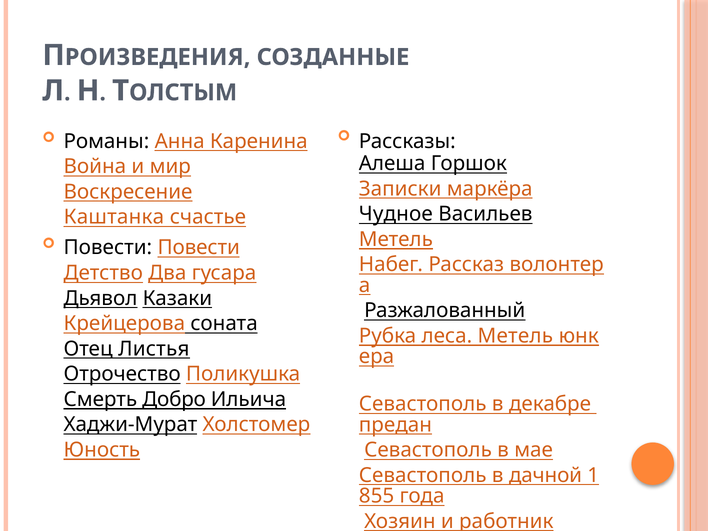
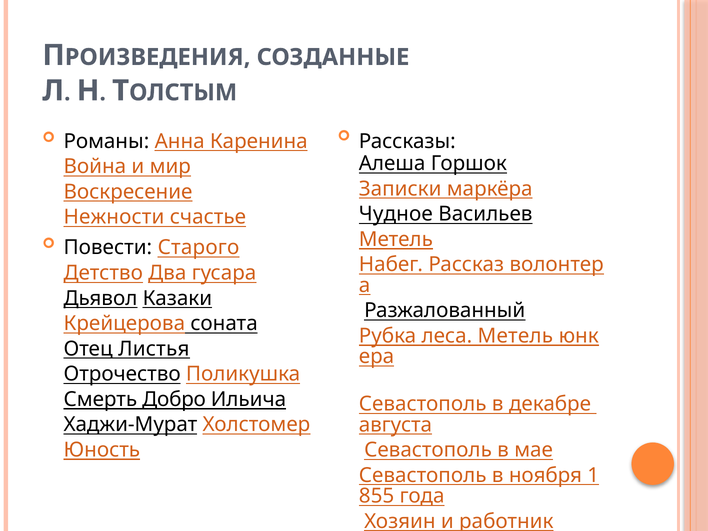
Каштанка: Каштанка -> Нежности
Повести Повести: Повести -> Старого
предан: предан -> августа
дачной: дачной -> ноября
